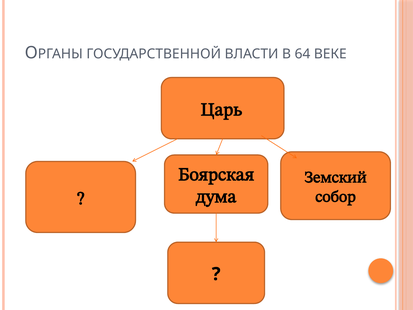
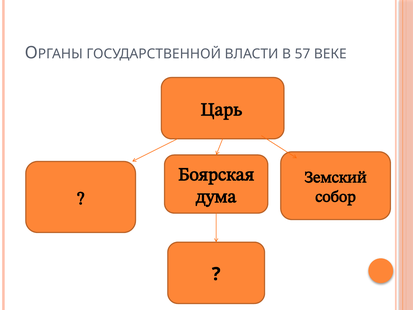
64: 64 -> 57
